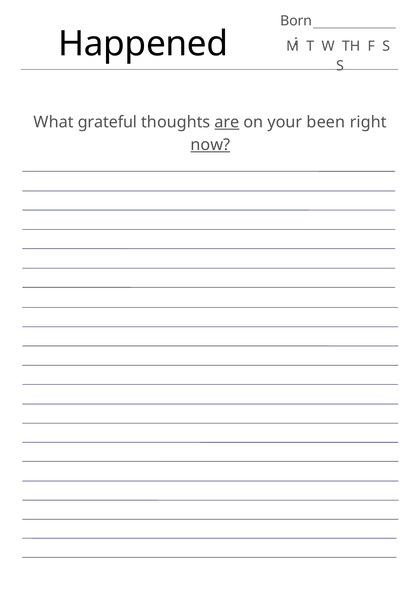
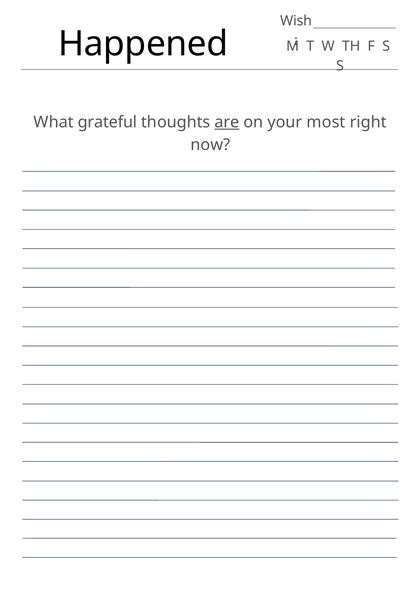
Born: Born -> Wish
been: been -> most
now underline: present -> none
